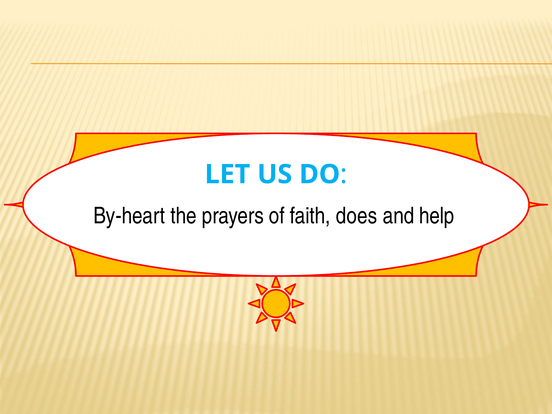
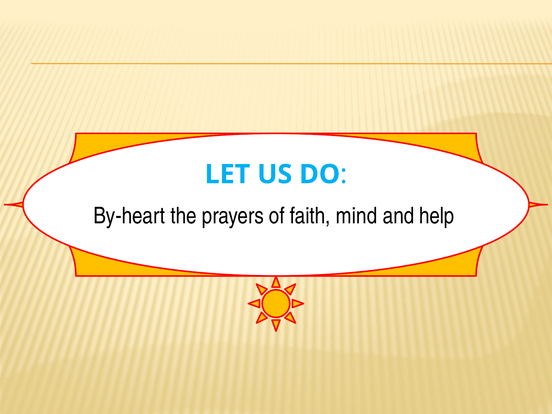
does: does -> mind
